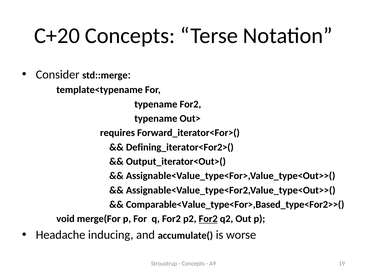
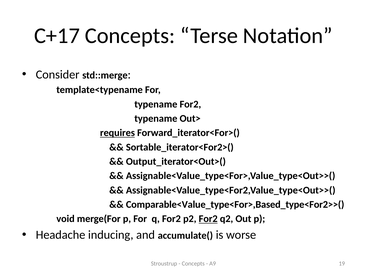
C+20: C+20 -> C+17
requires underline: none -> present
Defining_iterator<For2>(: Defining_iterator<For2>( -> Sortable_iterator<For2>(
